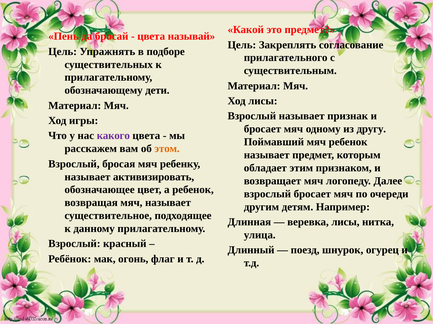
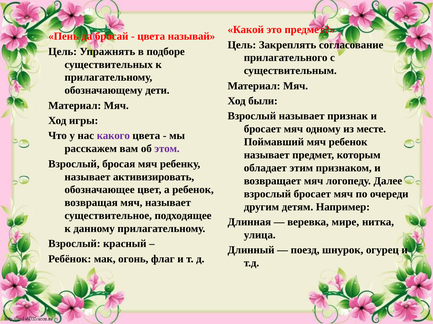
Ход лисы: лисы -> были
другу: другу -> месте
этом colour: orange -> purple
веревка лисы: лисы -> мире
